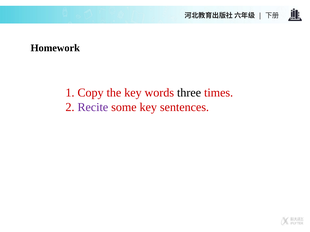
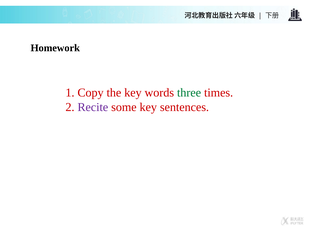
three colour: black -> green
